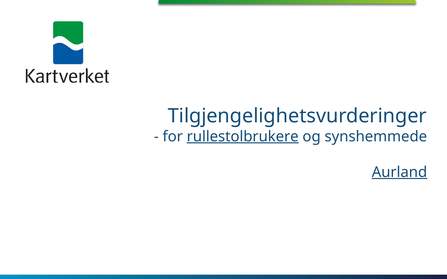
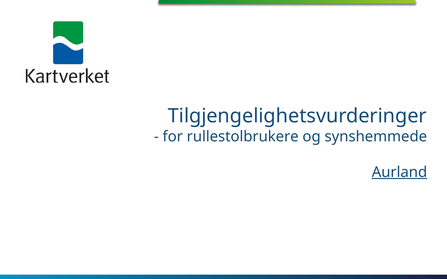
rullestolbrukere underline: present -> none
